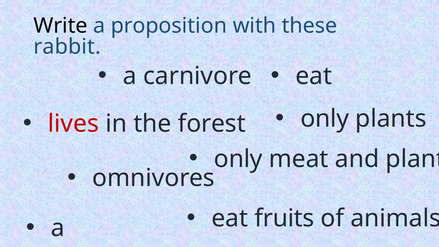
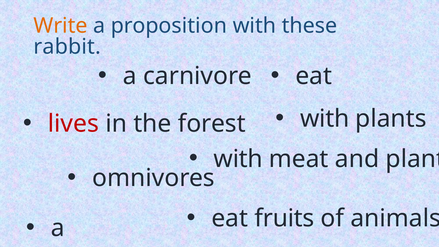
Write colour: black -> orange
only at (325, 119): only -> with
only at (238, 159): only -> with
